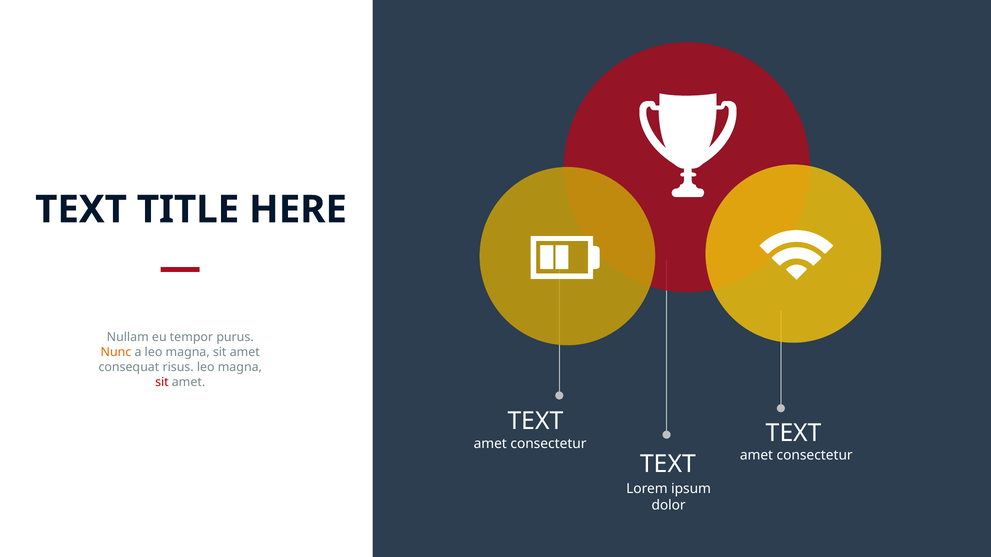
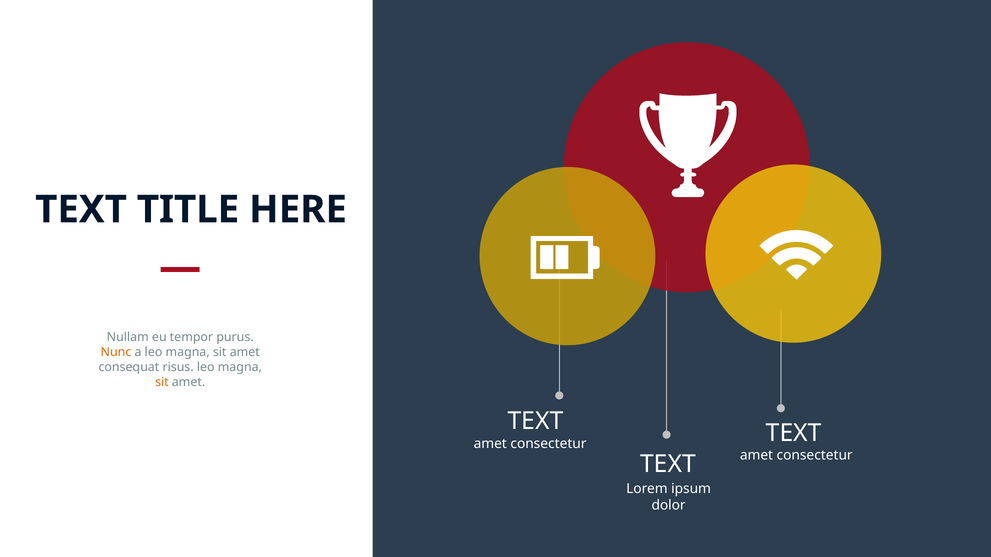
sit at (162, 382) colour: red -> orange
